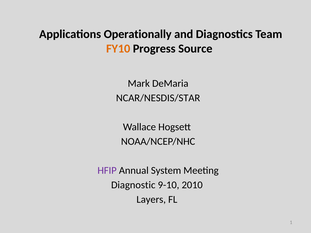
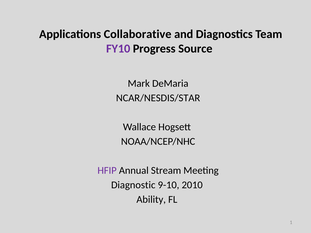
Operationally: Operationally -> Collaborative
FY10 colour: orange -> purple
System: System -> Stream
Layers: Layers -> Ability
